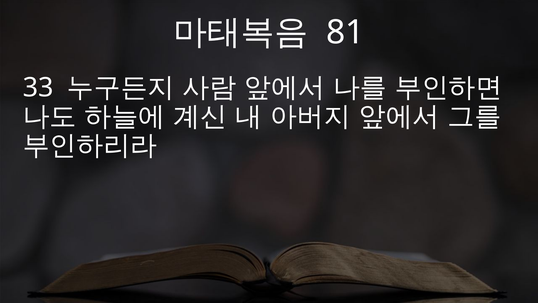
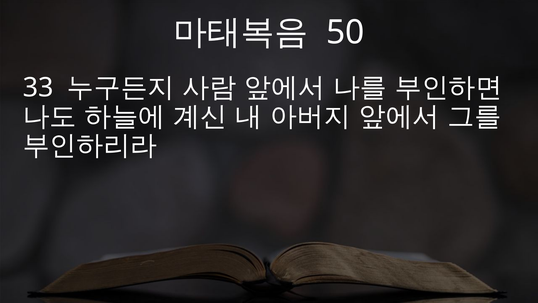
81: 81 -> 50
